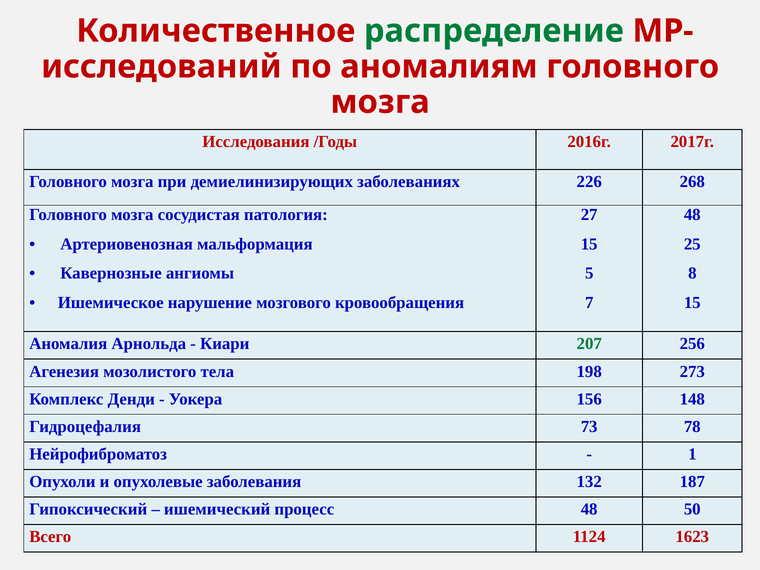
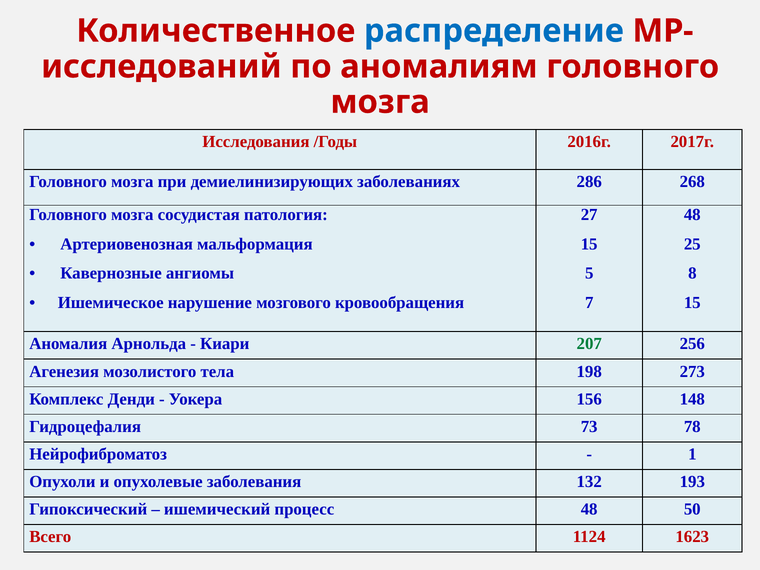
распределение colour: green -> blue
226: 226 -> 286
187: 187 -> 193
